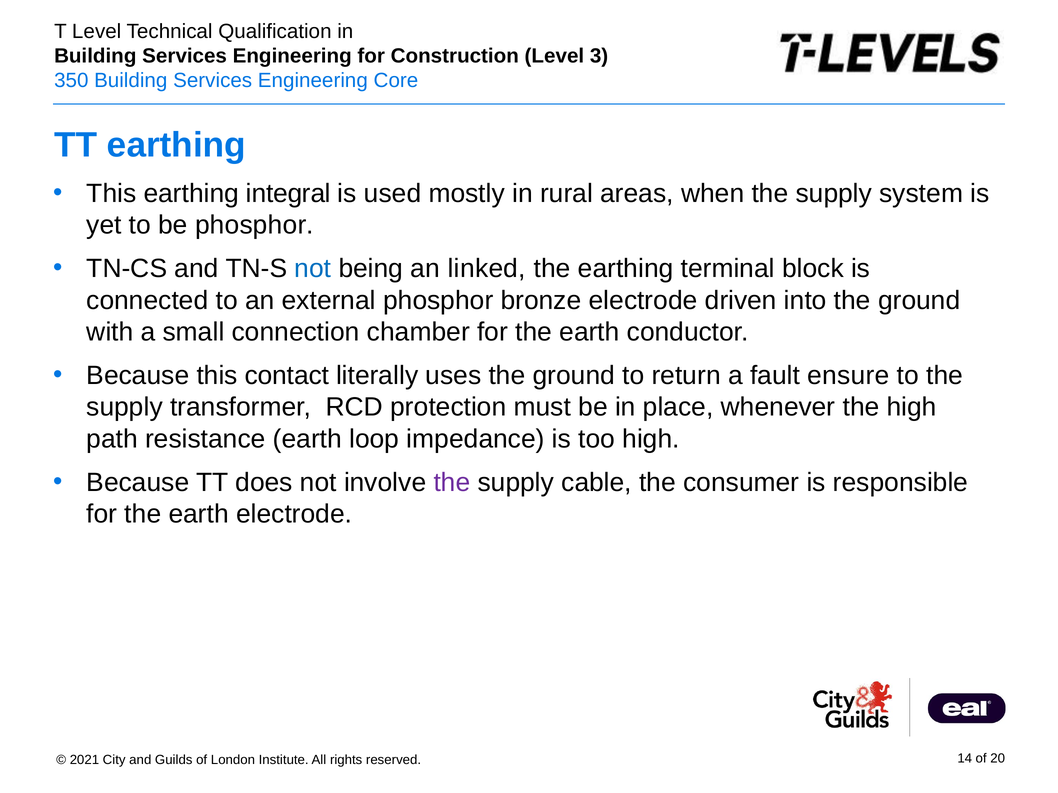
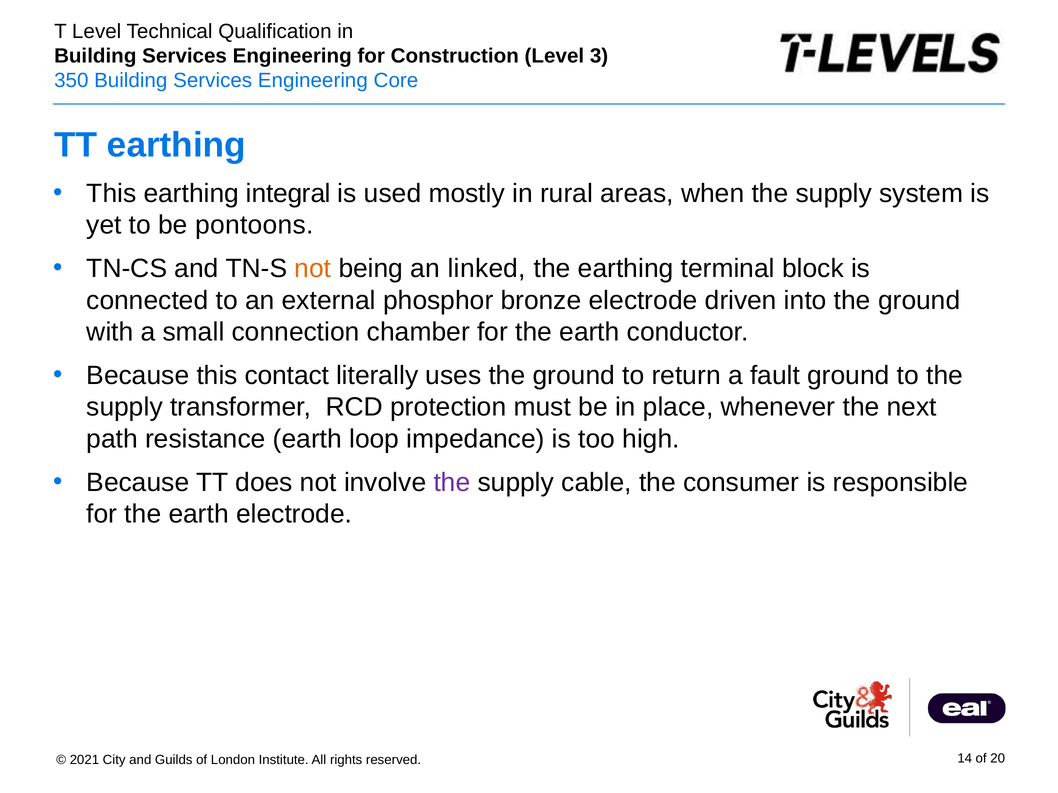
be phosphor: phosphor -> pontoons
not at (313, 269) colour: blue -> orange
fault ensure: ensure -> ground
the high: high -> next
